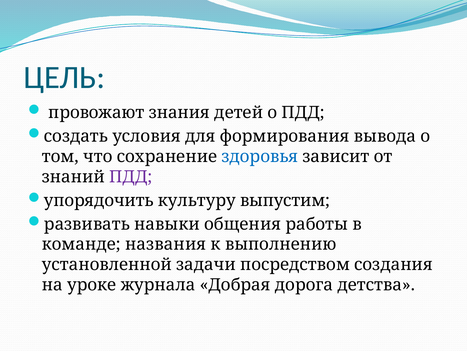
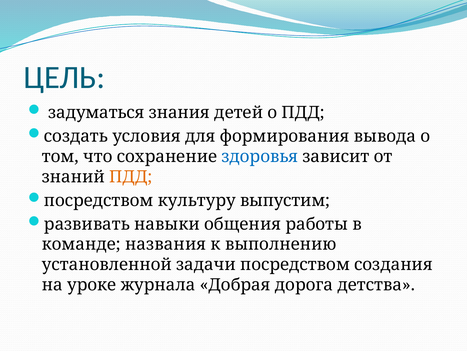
провожают: провожают -> задуматься
ПДД at (131, 176) colour: purple -> orange
упорядочить at (99, 200): упорядочить -> посредством
